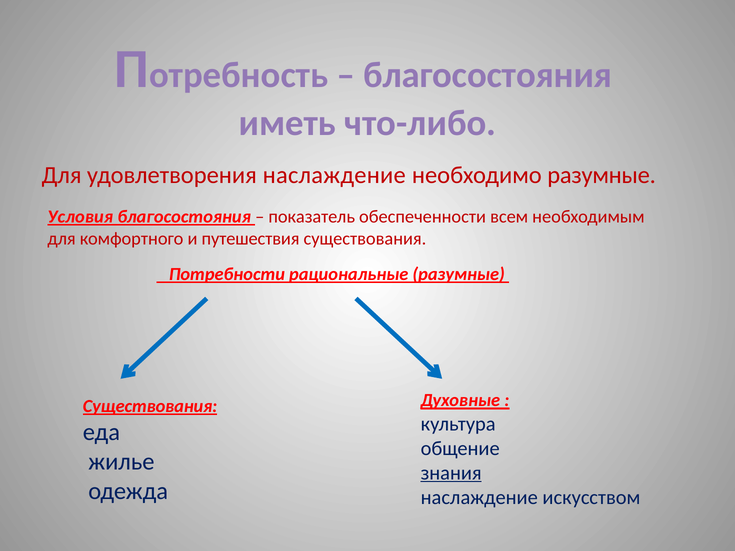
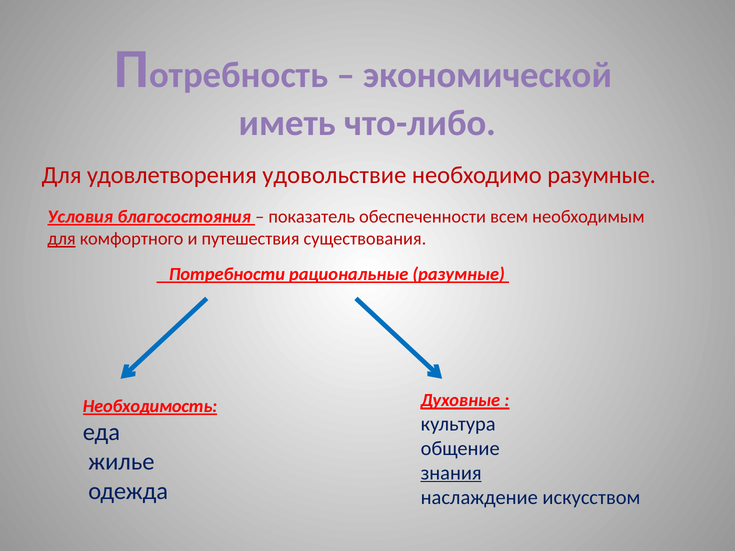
благосостояния at (488, 75): благосостояния -> экономической
удовлетворения наслаждение: наслаждение -> удовольствие
для at (62, 239) underline: none -> present
Существования at (150, 406): Существования -> Необходимость
